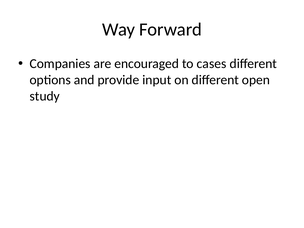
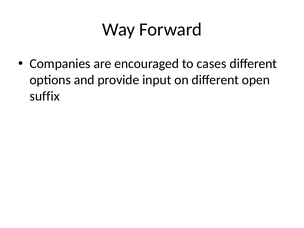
study: study -> suffix
